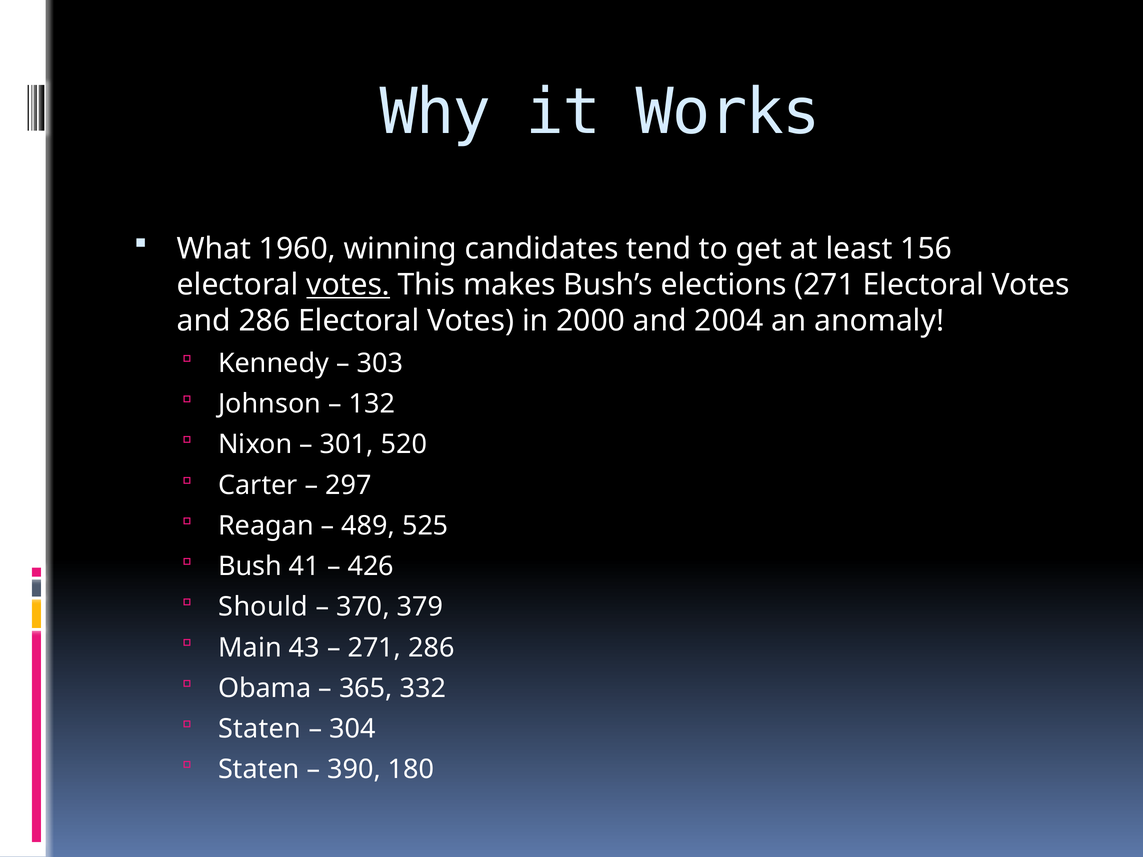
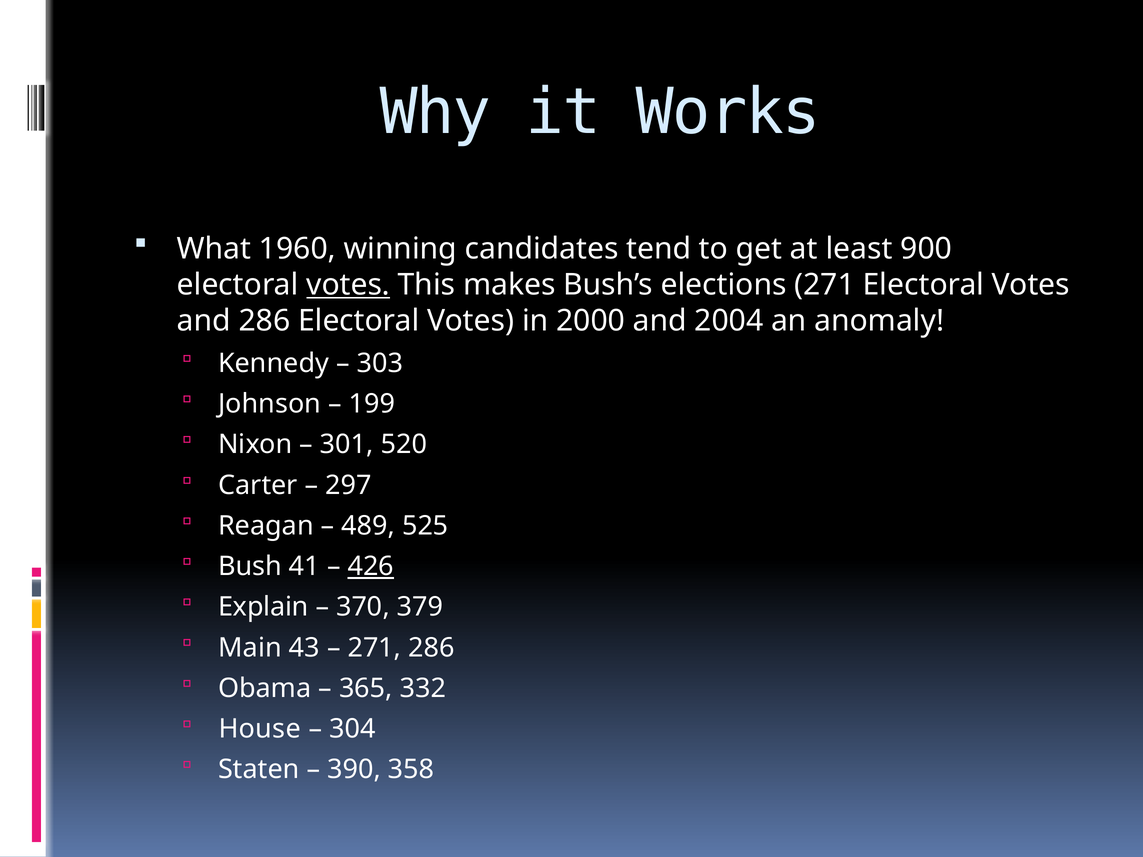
156: 156 -> 900
132: 132 -> 199
426 underline: none -> present
Should: Should -> Explain
Staten at (260, 729): Staten -> House
180: 180 -> 358
